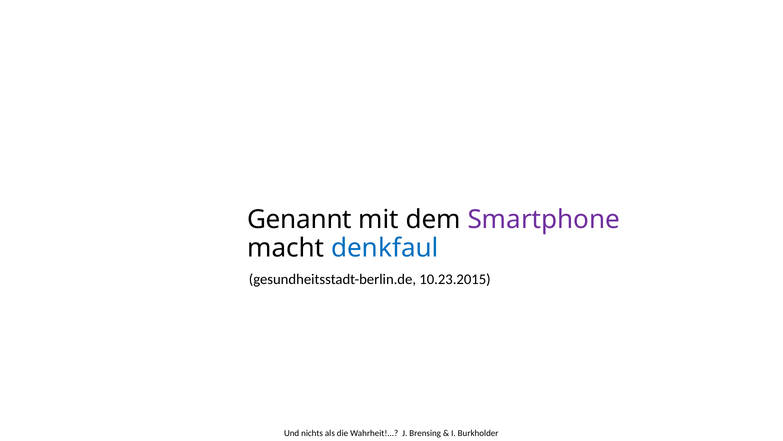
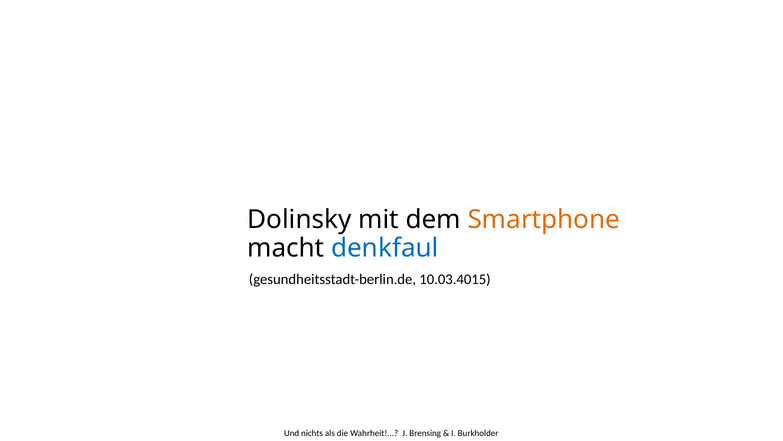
Genannt: Genannt -> Dolinsky
Smartphone colour: purple -> orange
10.23.2015: 10.23.2015 -> 10.03.4015
